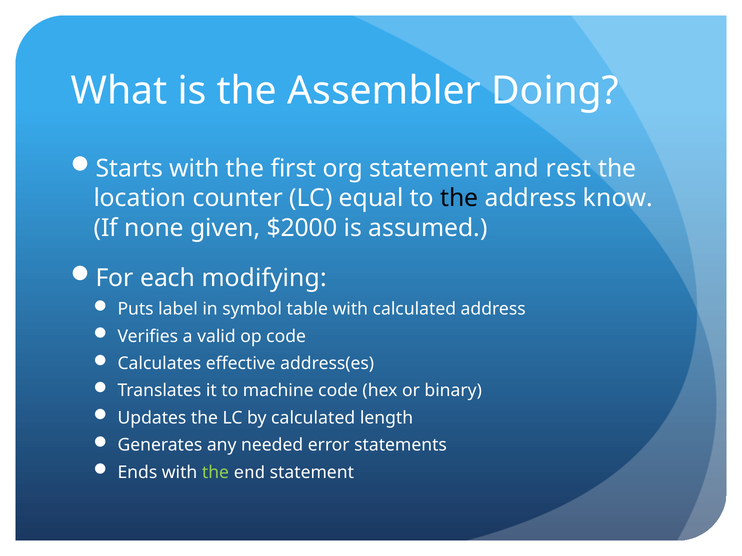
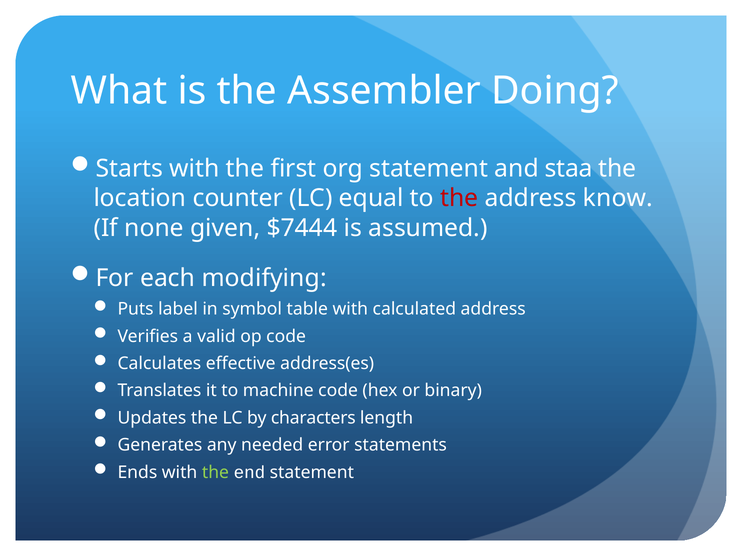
rest: rest -> staa
the at (459, 198) colour: black -> red
$2000: $2000 -> $7444
by calculated: calculated -> characters
